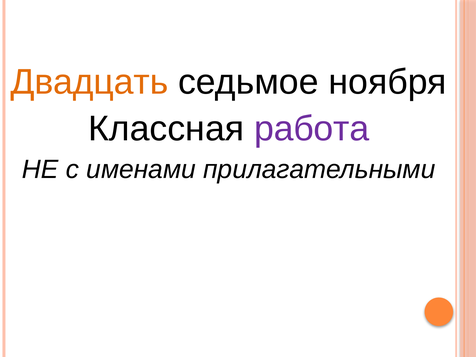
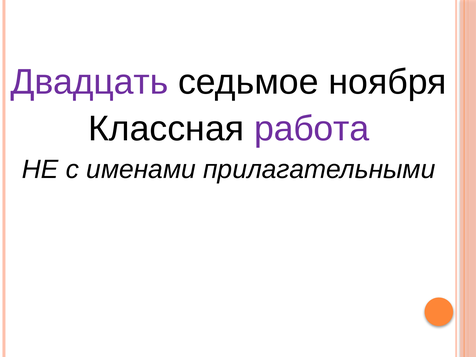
Двадцать colour: orange -> purple
